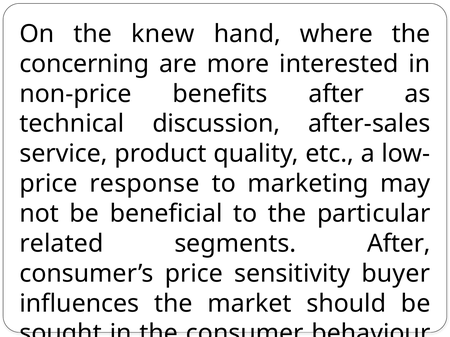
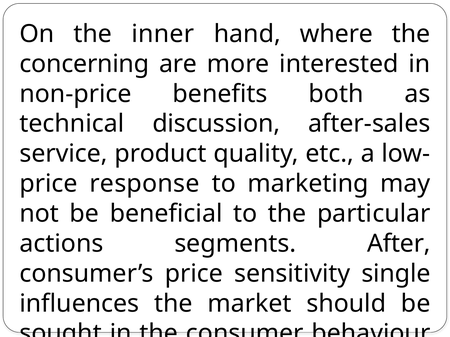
knew: knew -> inner
benefits after: after -> both
related: related -> actions
buyer: buyer -> single
